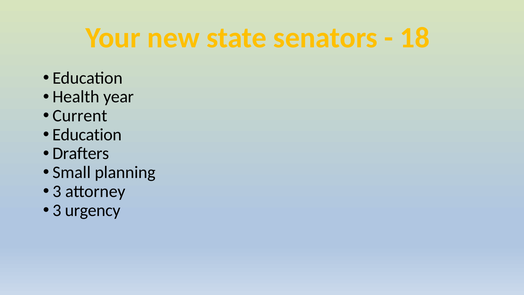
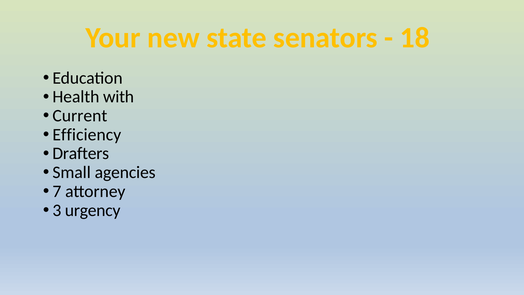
year: year -> with
Education at (87, 135): Education -> Efficiency
planning: planning -> agencies
3 at (57, 191): 3 -> 7
